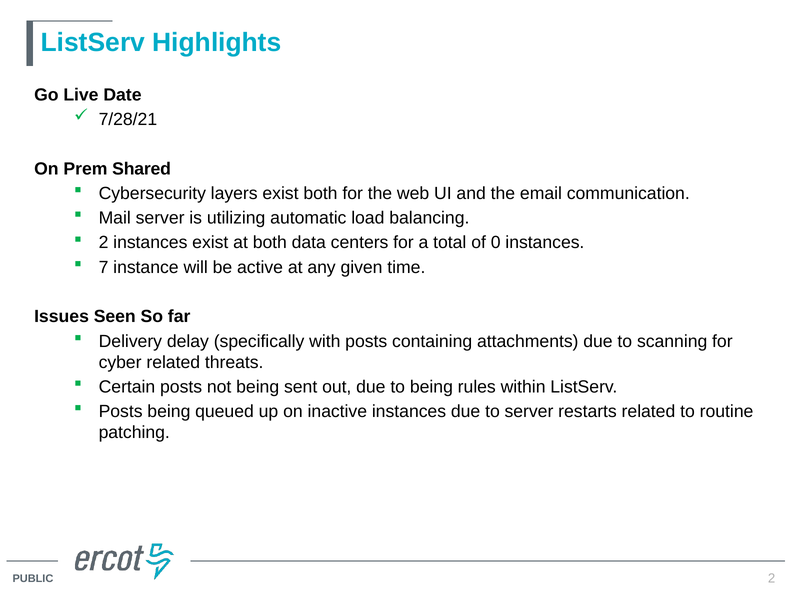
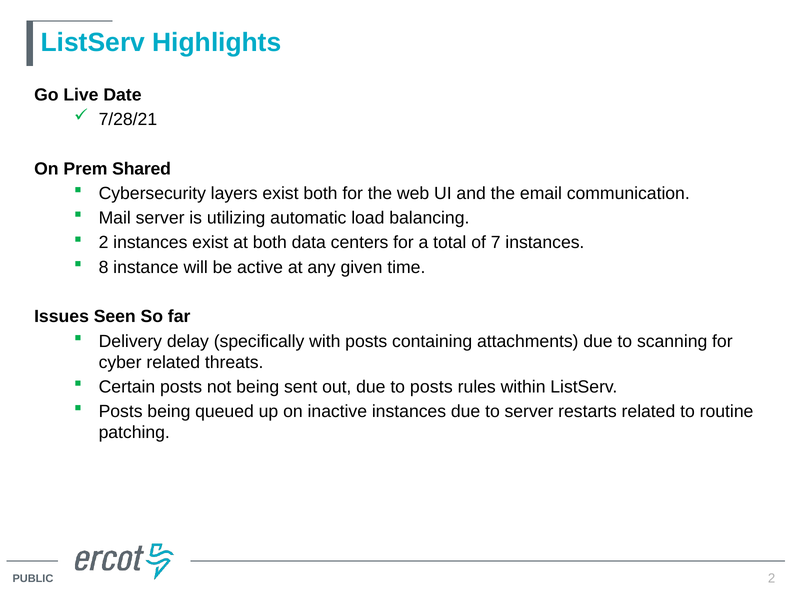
0: 0 -> 7
7: 7 -> 8
to being: being -> posts
